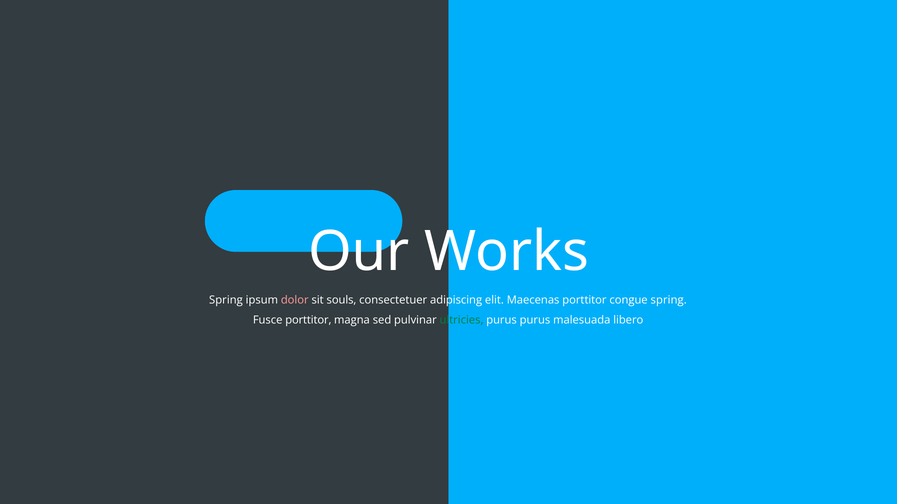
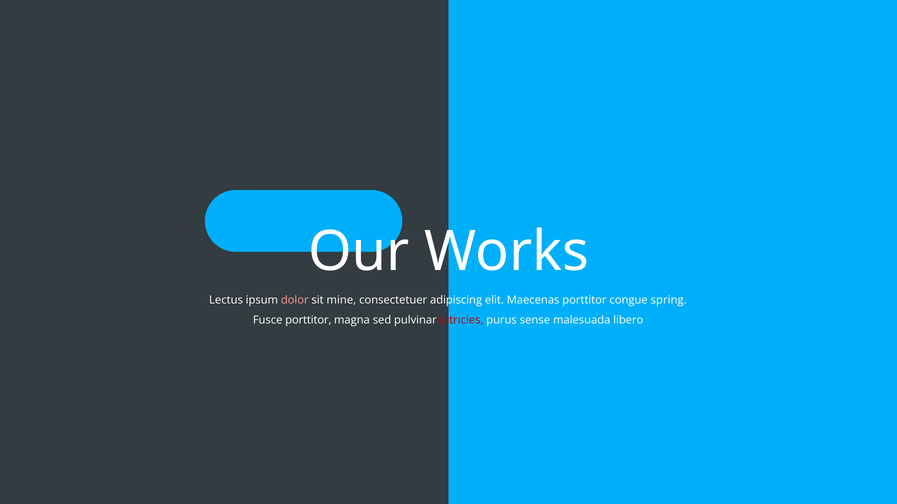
Spring at (226, 300): Spring -> Lectus
souls: souls -> mine
ultricies colour: green -> red
purus purus: purus -> sense
